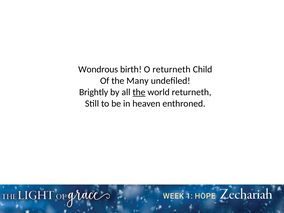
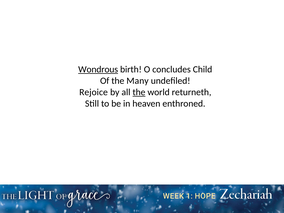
Wondrous underline: none -> present
O returneth: returneth -> concludes
Brightly: Brightly -> Rejoice
